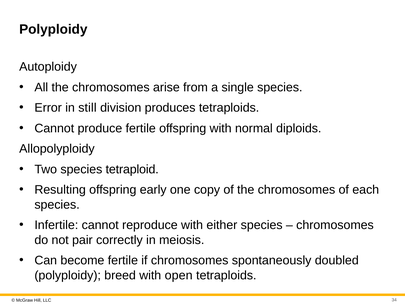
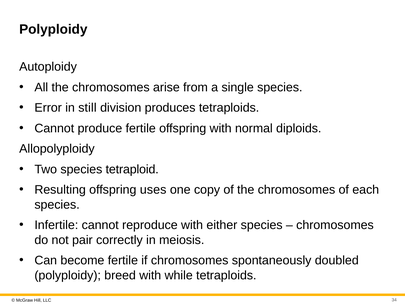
early: early -> uses
open: open -> while
